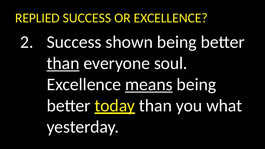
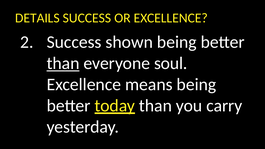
REPLIED: REPLIED -> DETAILS
means underline: present -> none
what: what -> carry
